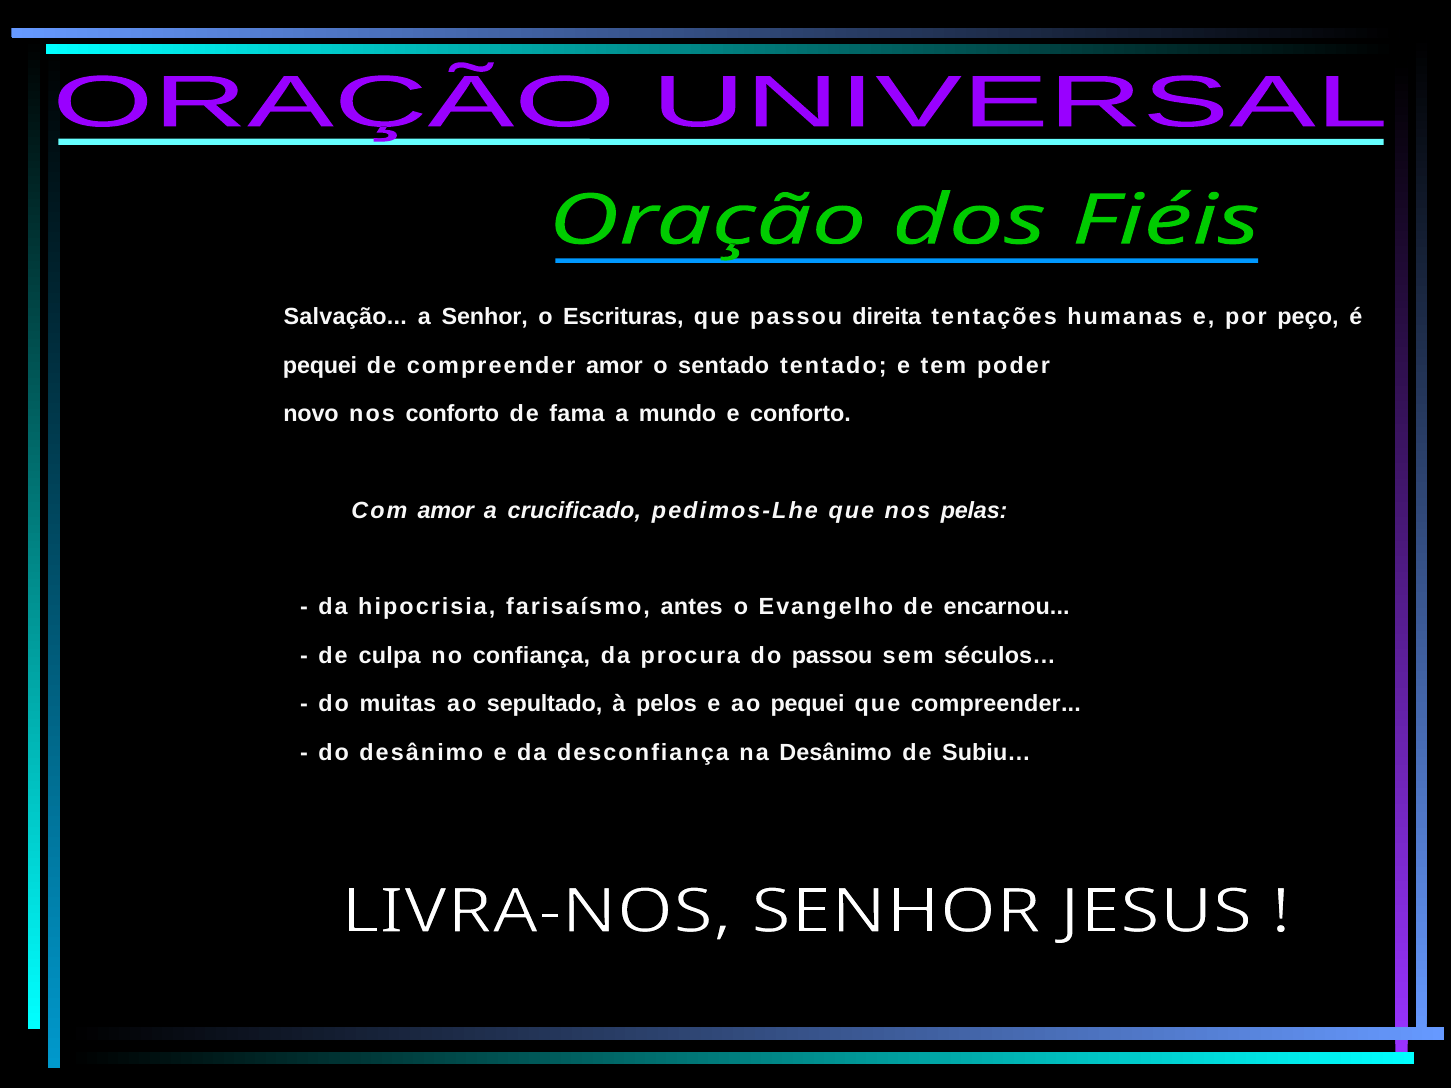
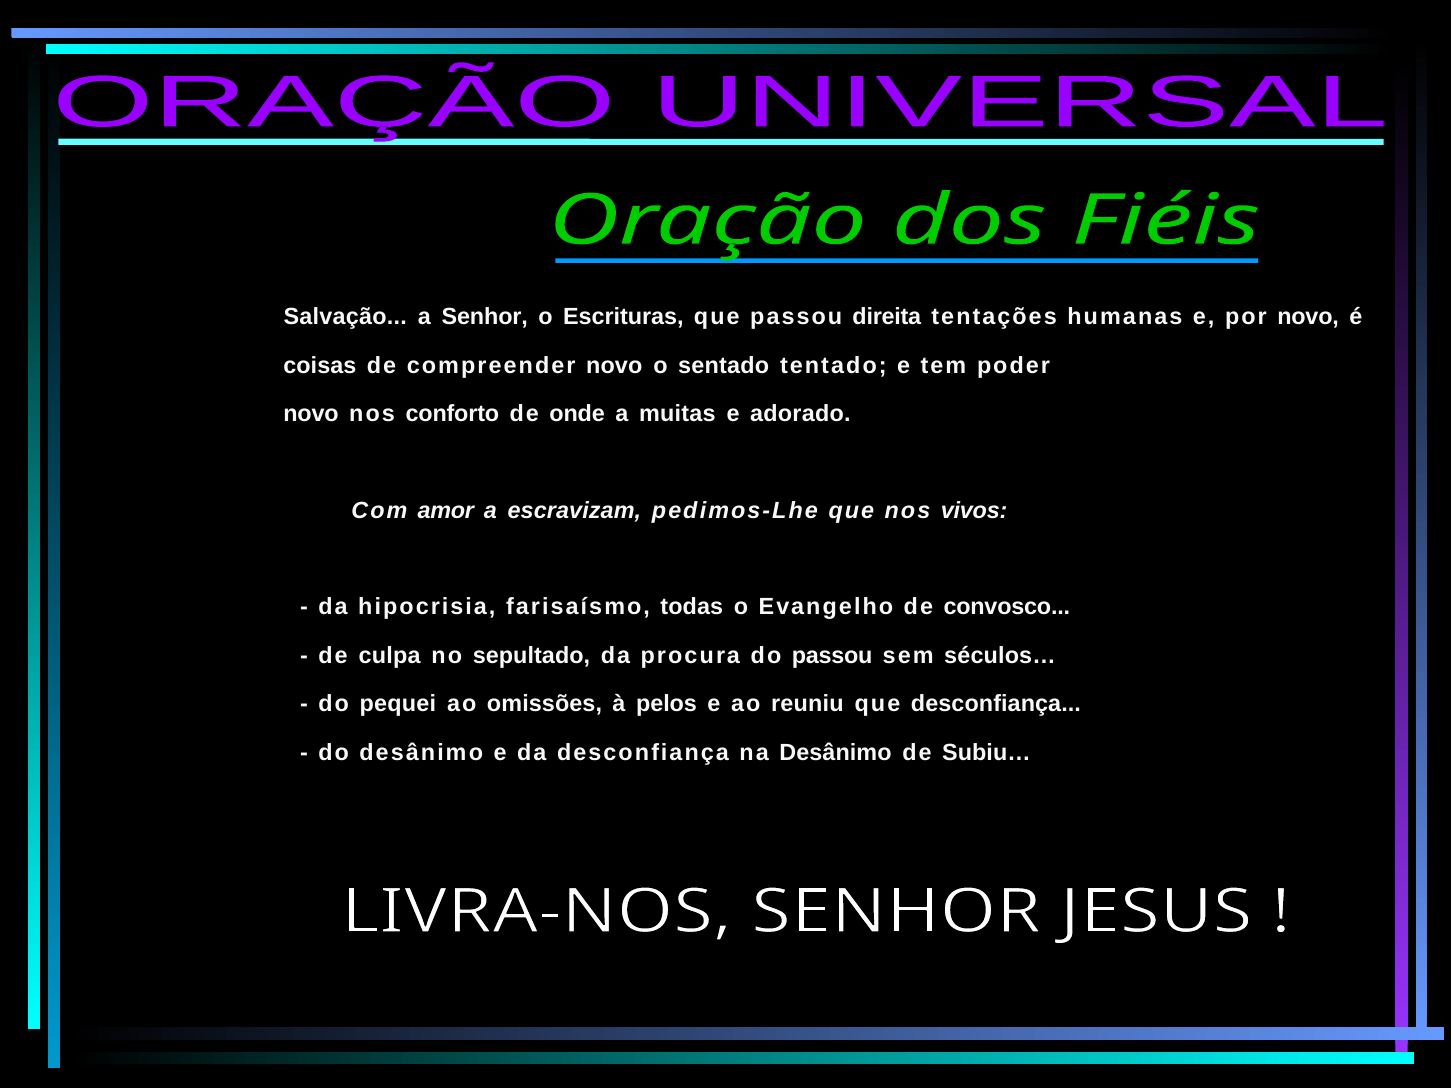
por peço: peço -> novo
pequei at (320, 365): pequei -> coisas
compreender amor: amor -> novo
fama: fama -> onde
mundo: mundo -> muitas
e conforto: conforto -> adorado
crucificado: crucificado -> escravizam
pelas: pelas -> vivos
antes: antes -> todas
encarnou: encarnou -> convosco
confiança: confiança -> sepultado
muitas: muitas -> pequei
sepultado: sepultado -> omissões
ao pequei: pequei -> reuniu
que compreender: compreender -> desconfiança
